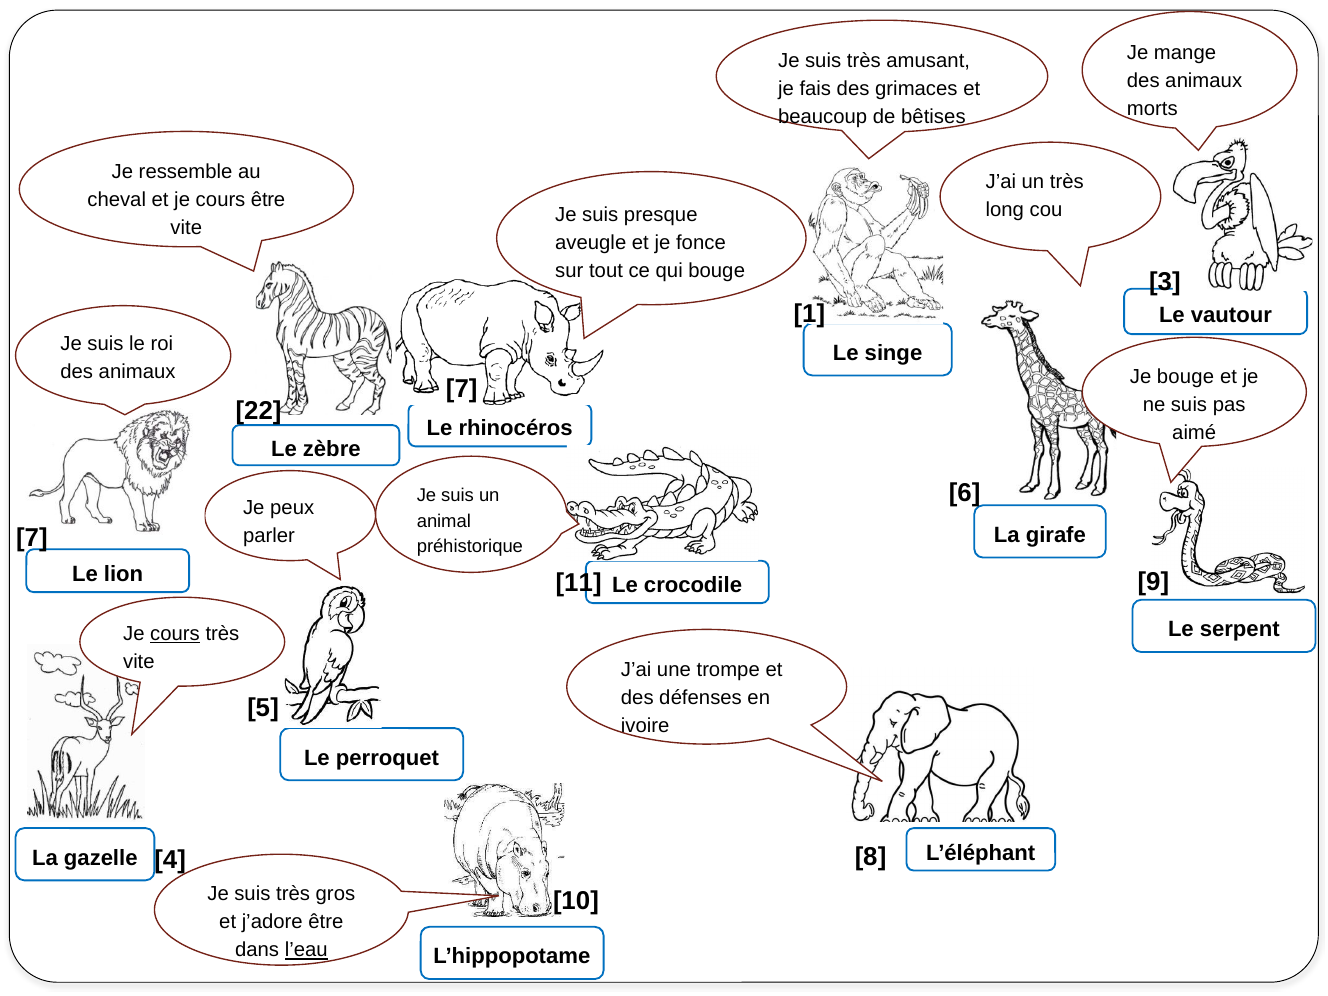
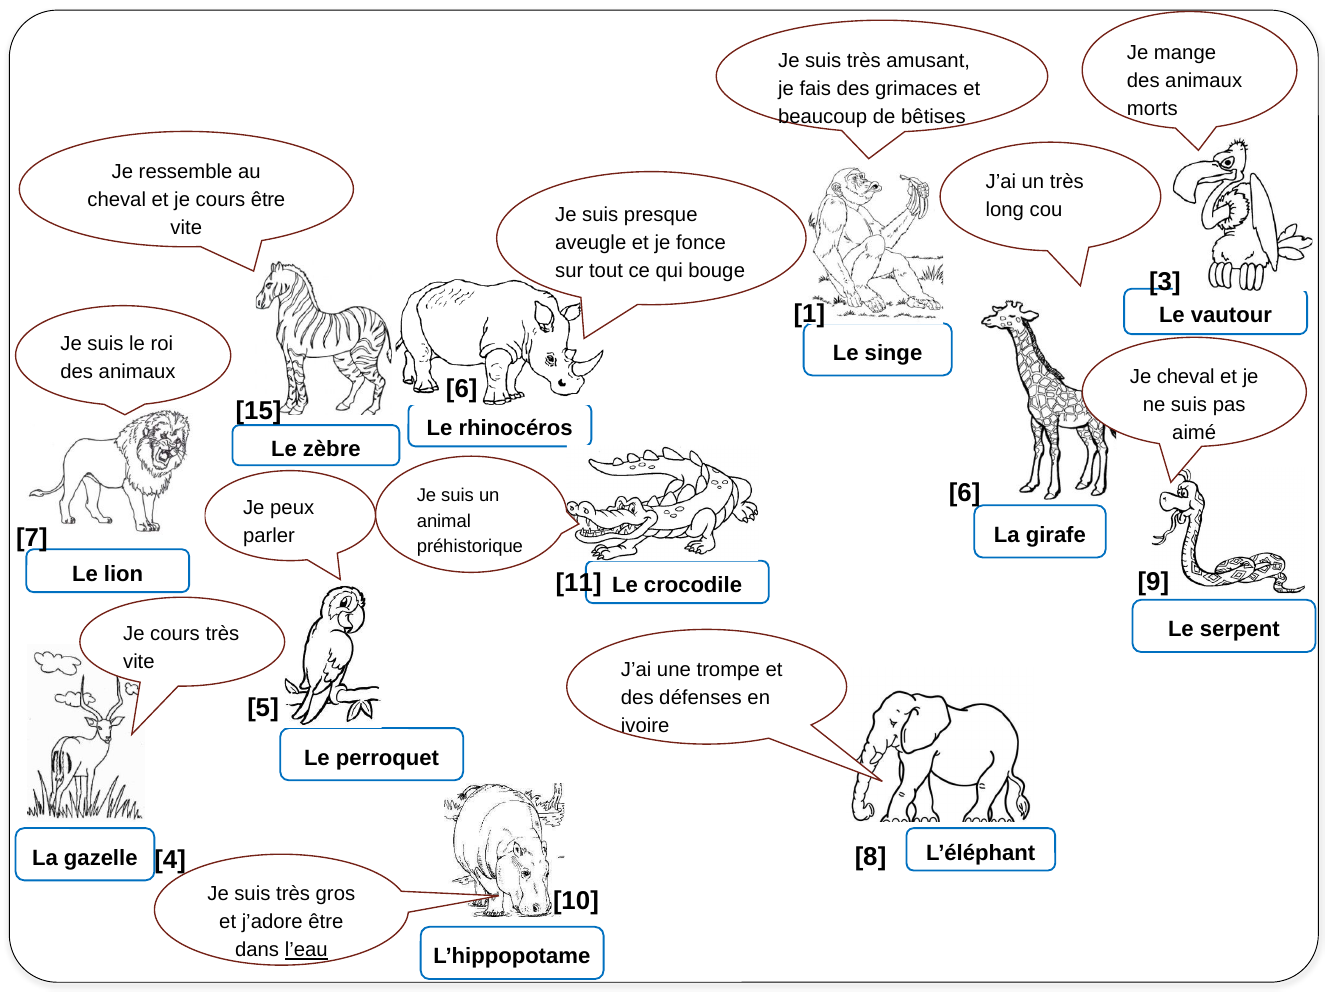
Je bouge: bouge -> cheval
7 at (462, 389): 7 -> 6
22: 22 -> 15
cours at (175, 634) underline: present -> none
